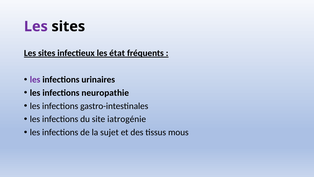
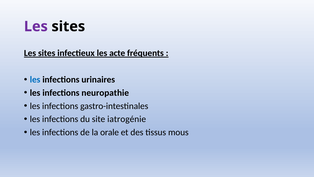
état: état -> acte
les at (35, 79) colour: purple -> blue
sujet: sujet -> orale
